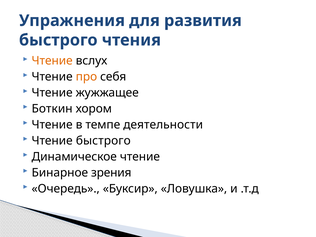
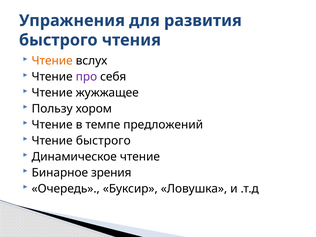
про colour: orange -> purple
Боткин: Боткин -> Пользу
деятельности: деятельности -> предложений
